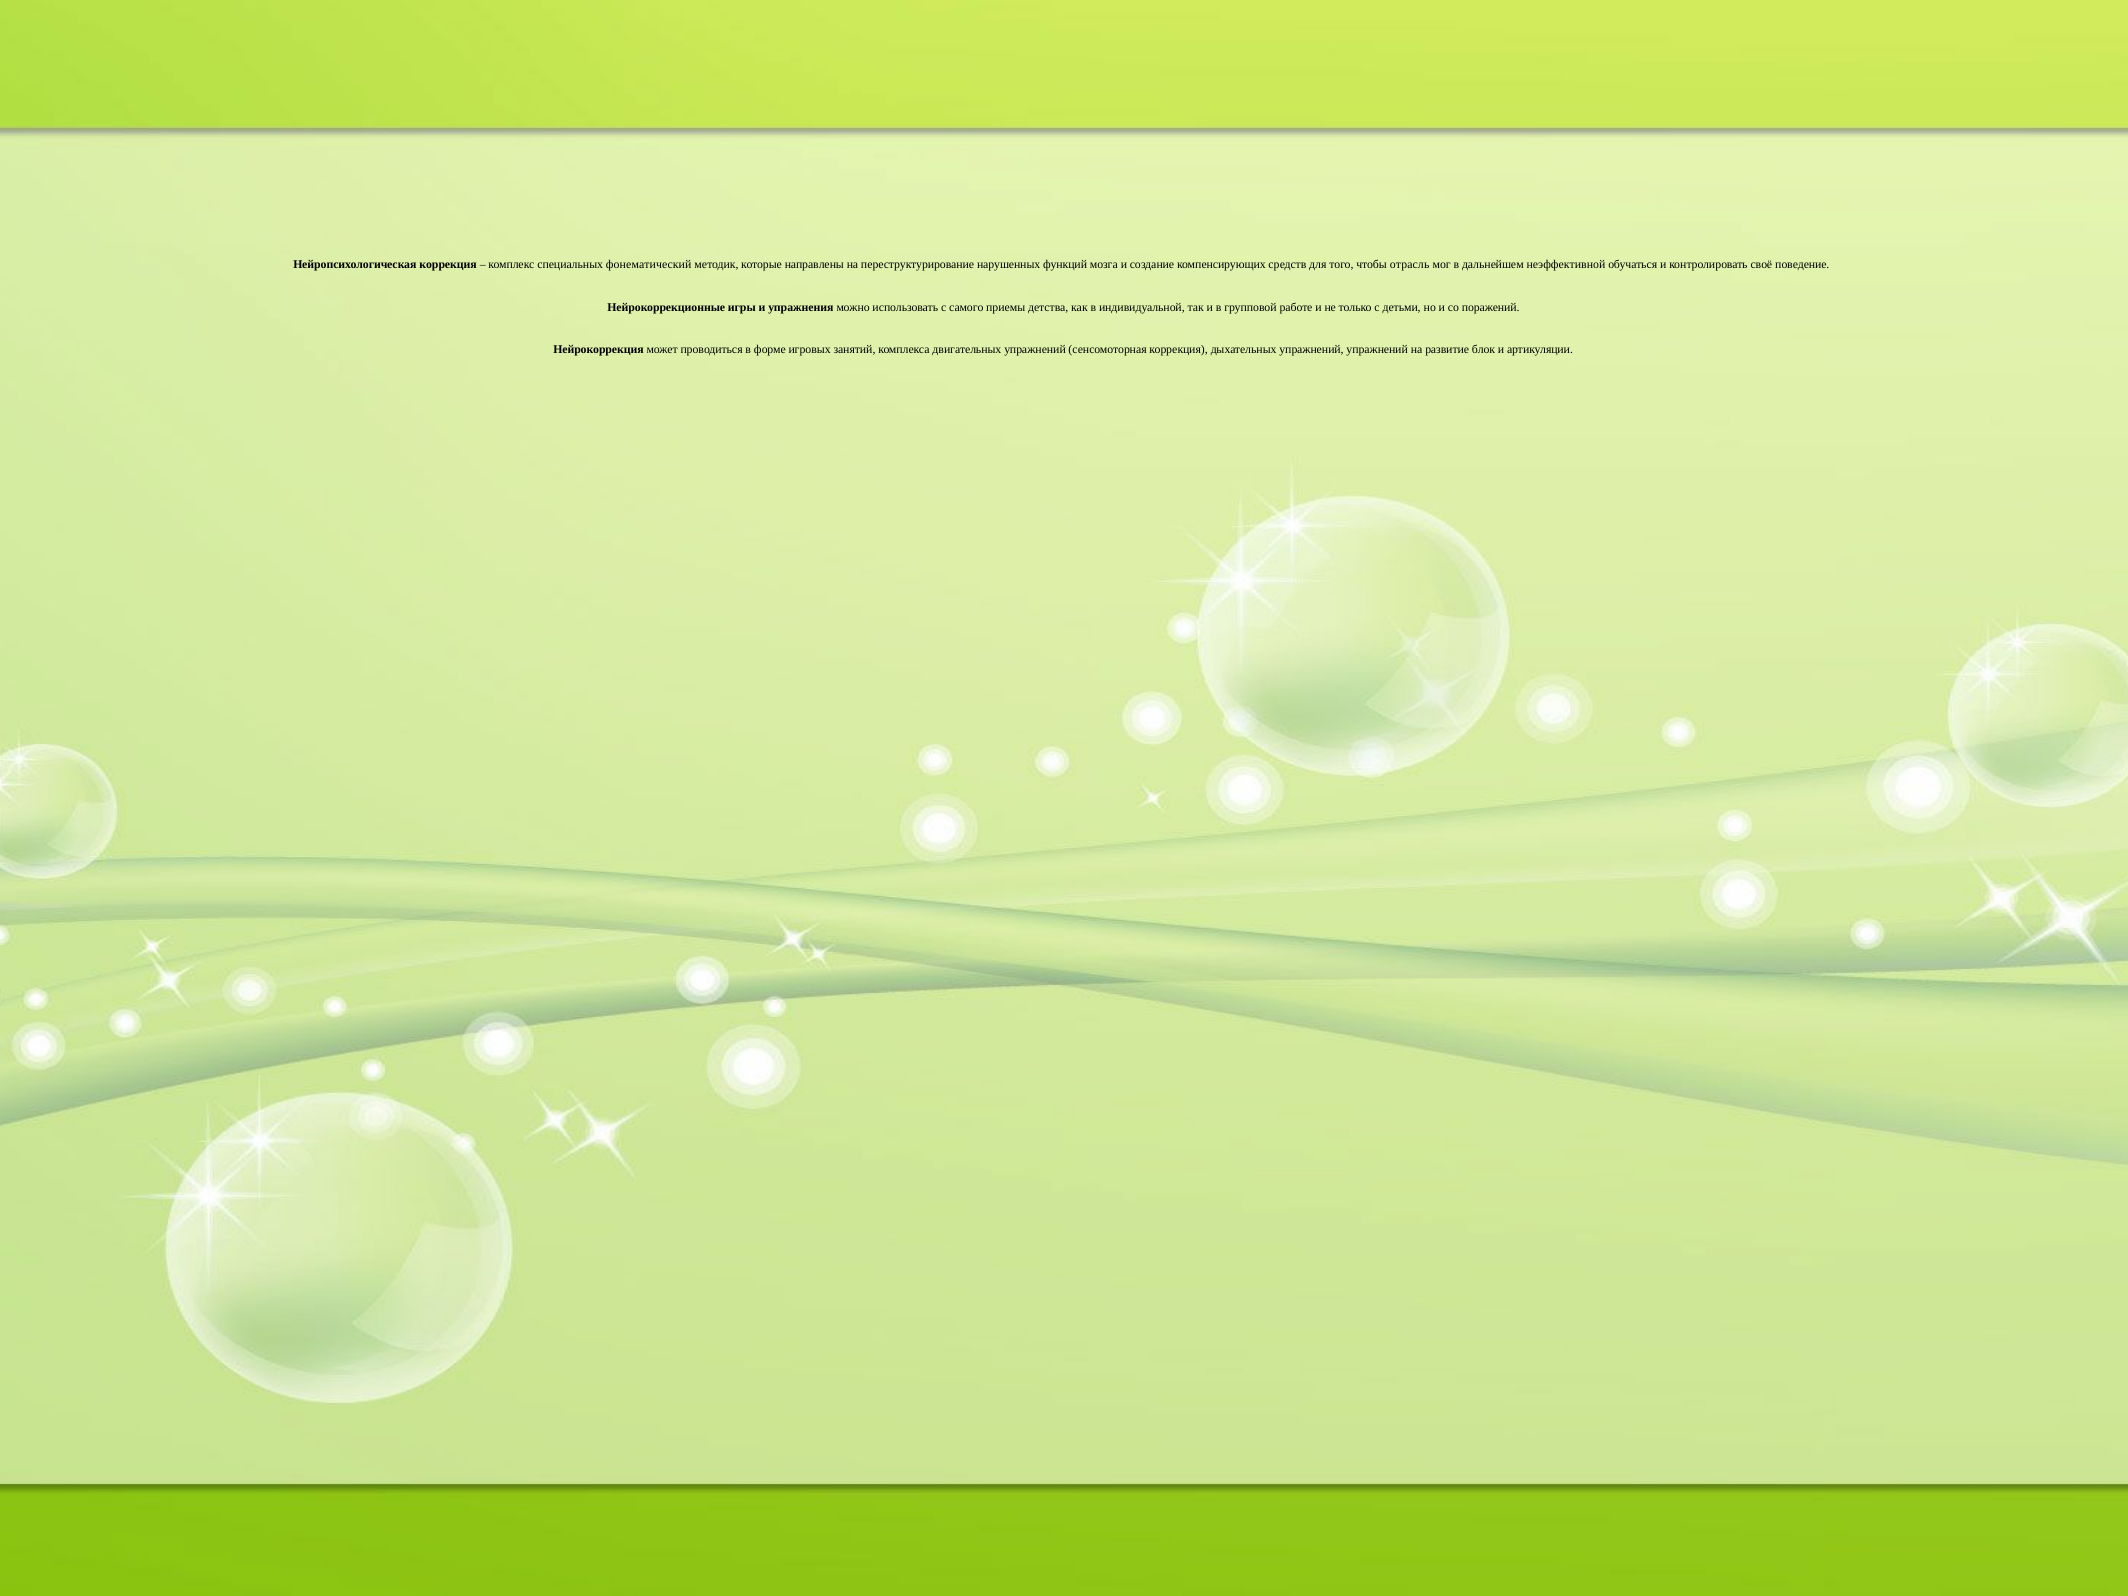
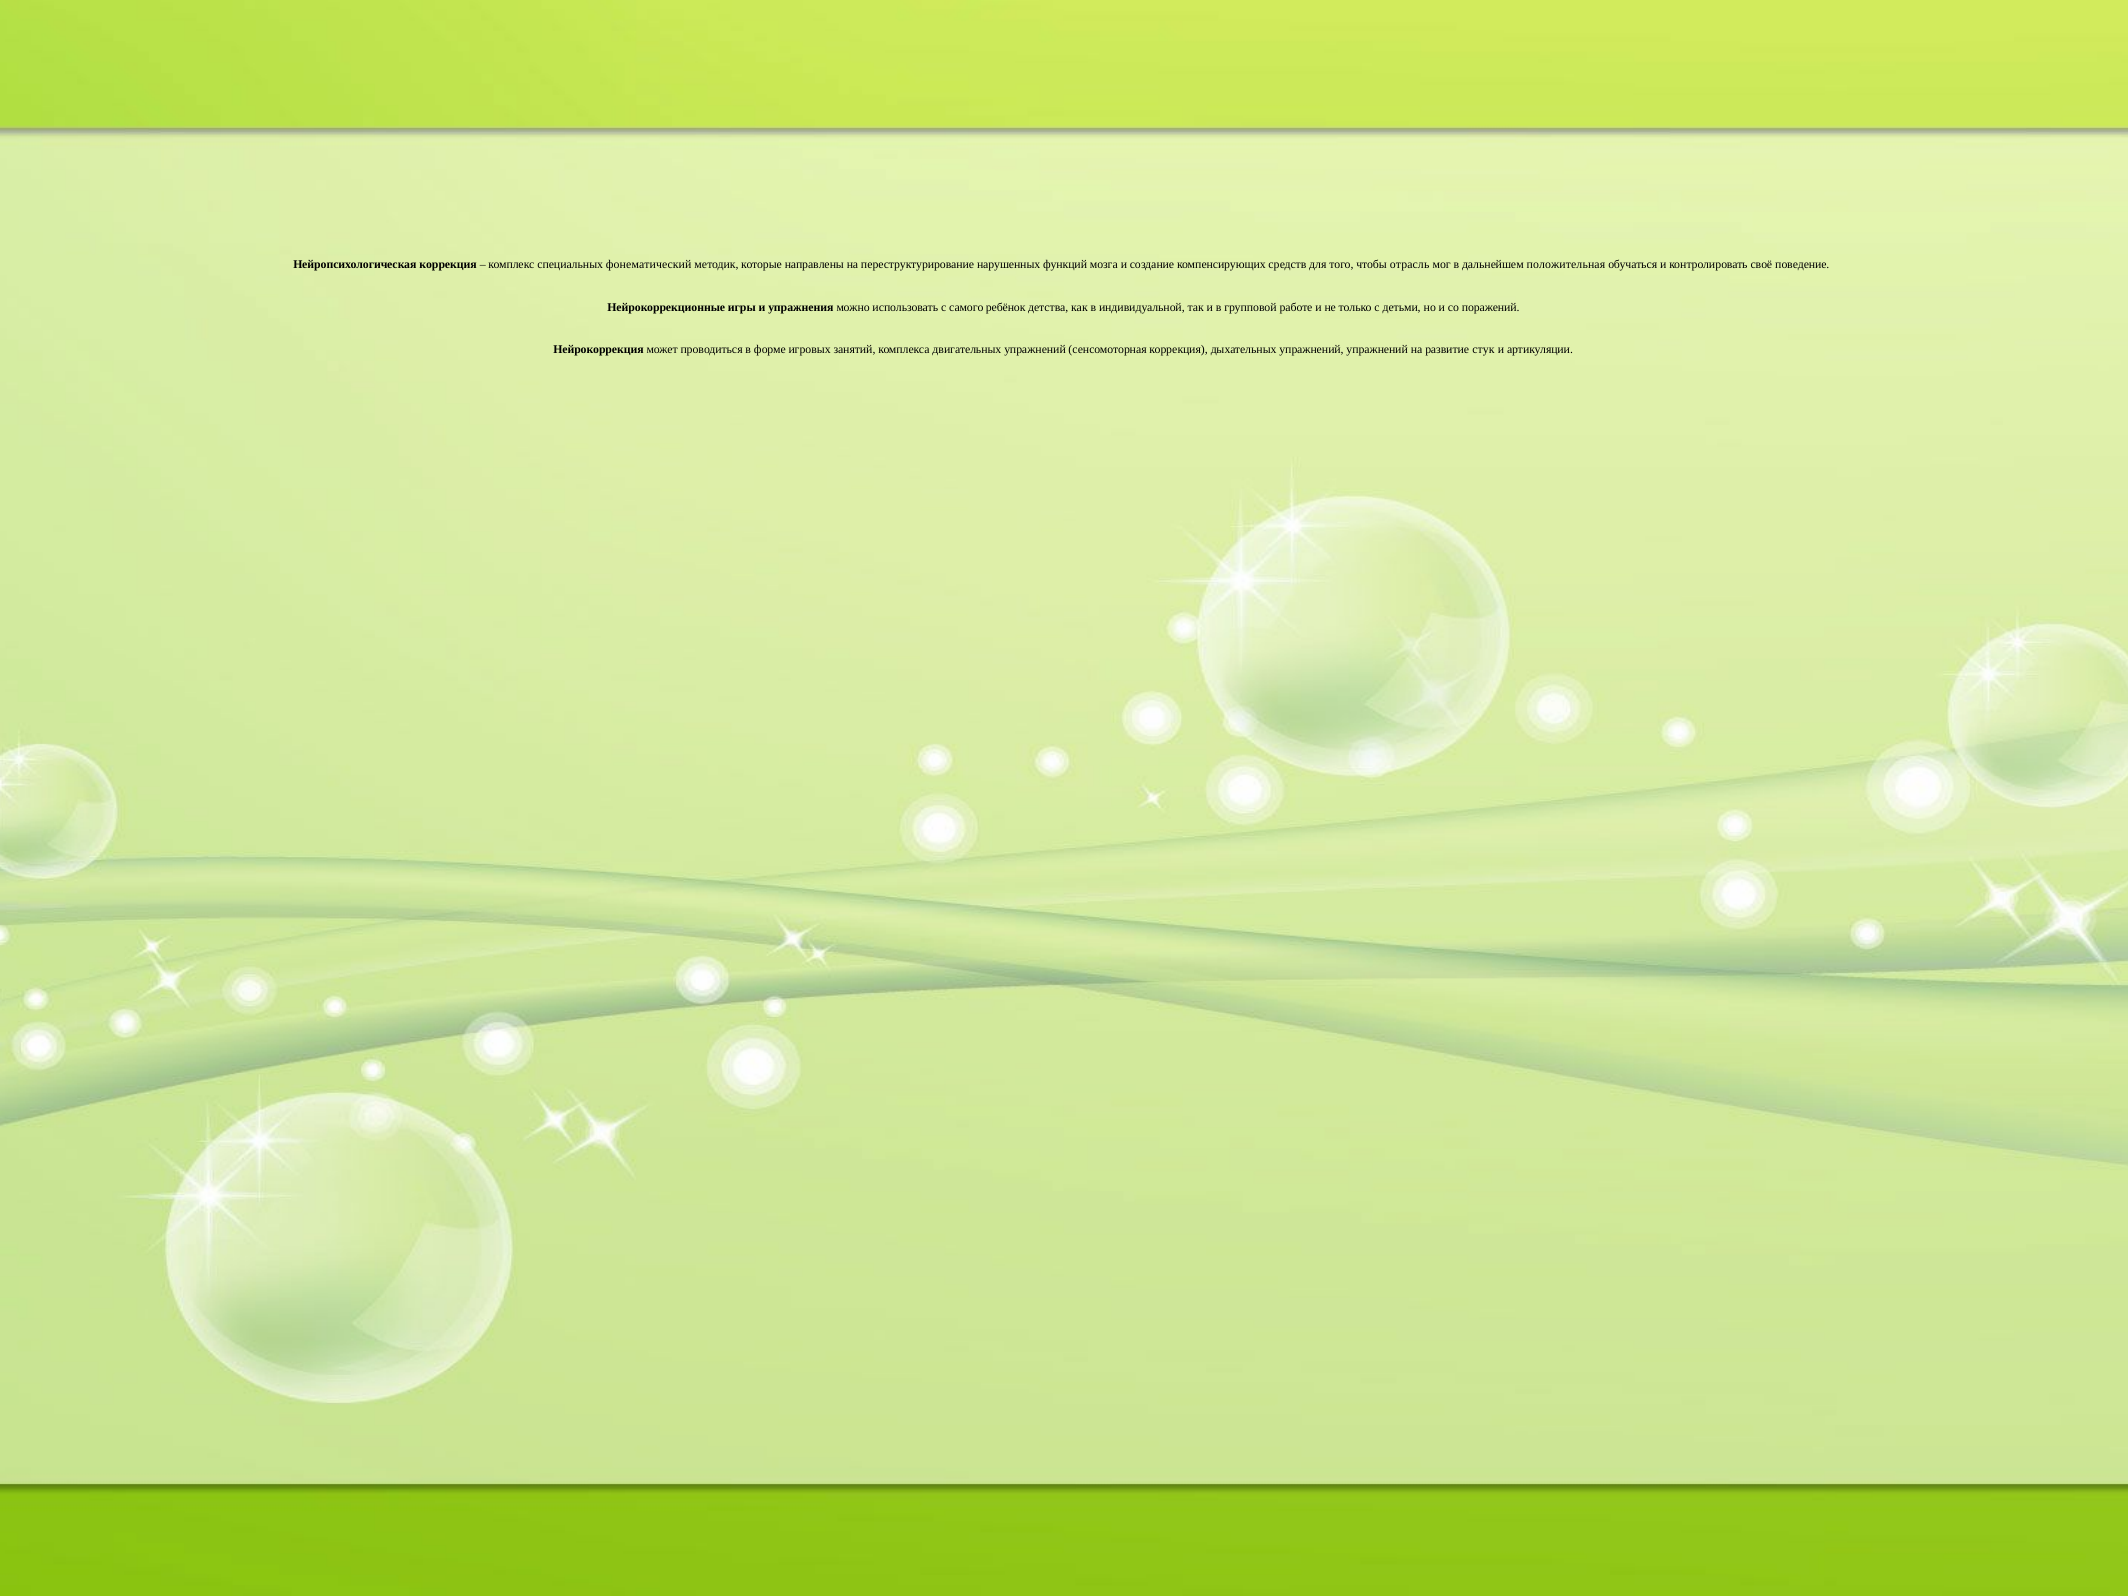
неэффективной: неэффективной -> положительная
приемы: приемы -> ребёнок
блок: блок -> стук
